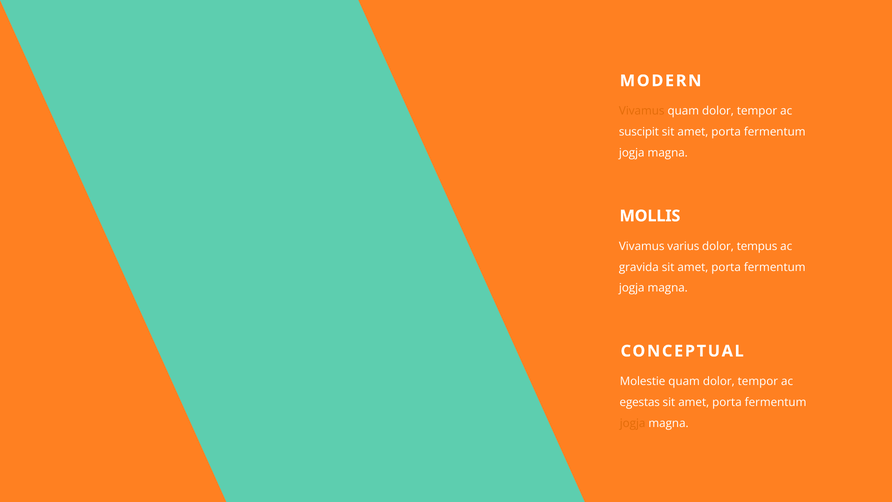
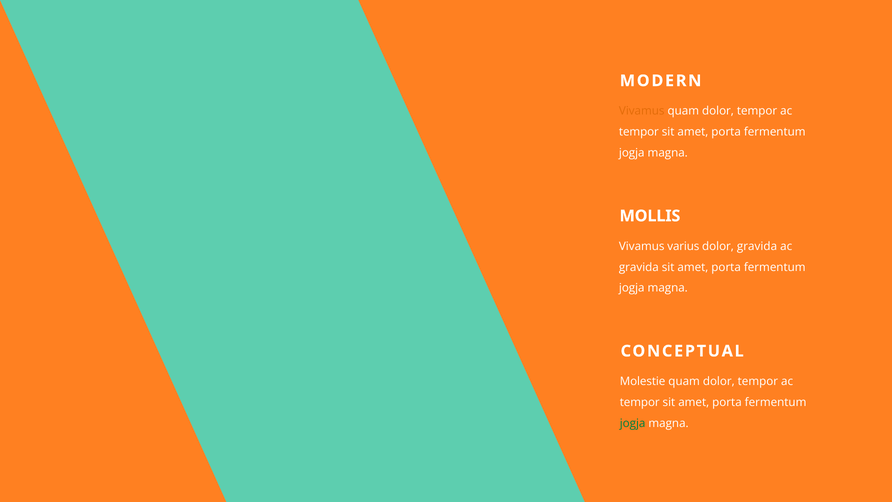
suscipit at (639, 132): suscipit -> tempor
dolor tempus: tempus -> gravida
egestas at (640, 402): egestas -> tempor
jogja at (633, 423) colour: orange -> green
